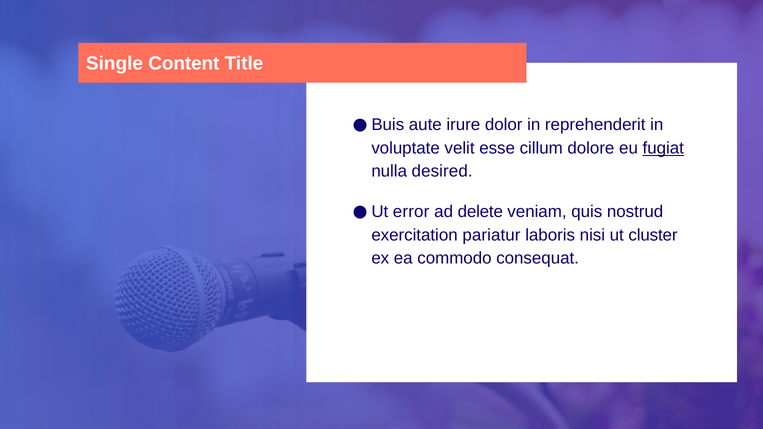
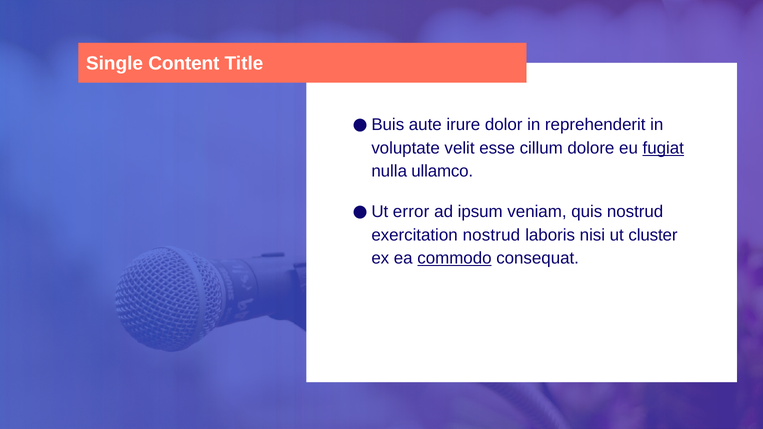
desired: desired -> ullamco
delete: delete -> ipsum
exercitation pariatur: pariatur -> nostrud
commodo underline: none -> present
